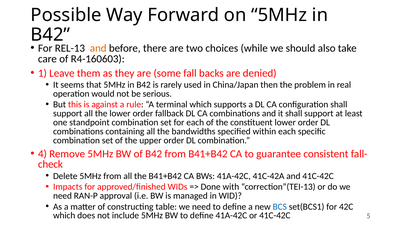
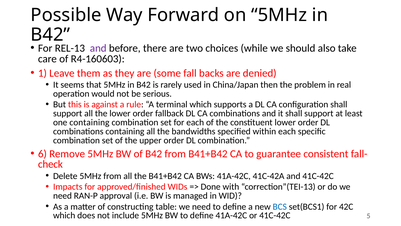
and at (98, 48) colour: orange -> purple
one standpoint: standpoint -> containing
4: 4 -> 6
